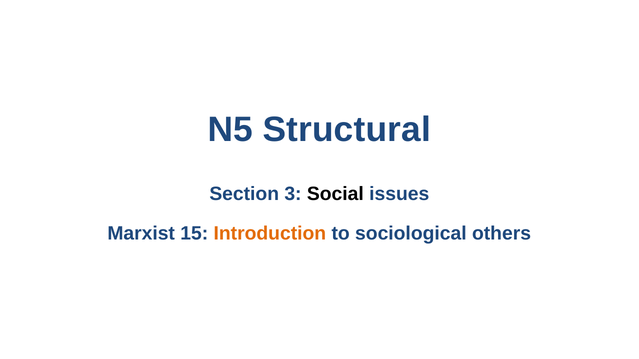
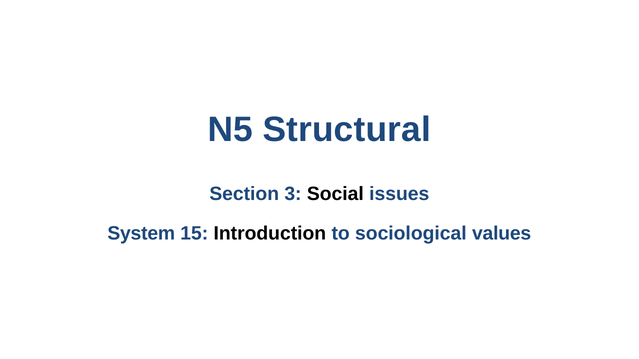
Marxist: Marxist -> System
Introduction colour: orange -> black
others: others -> values
